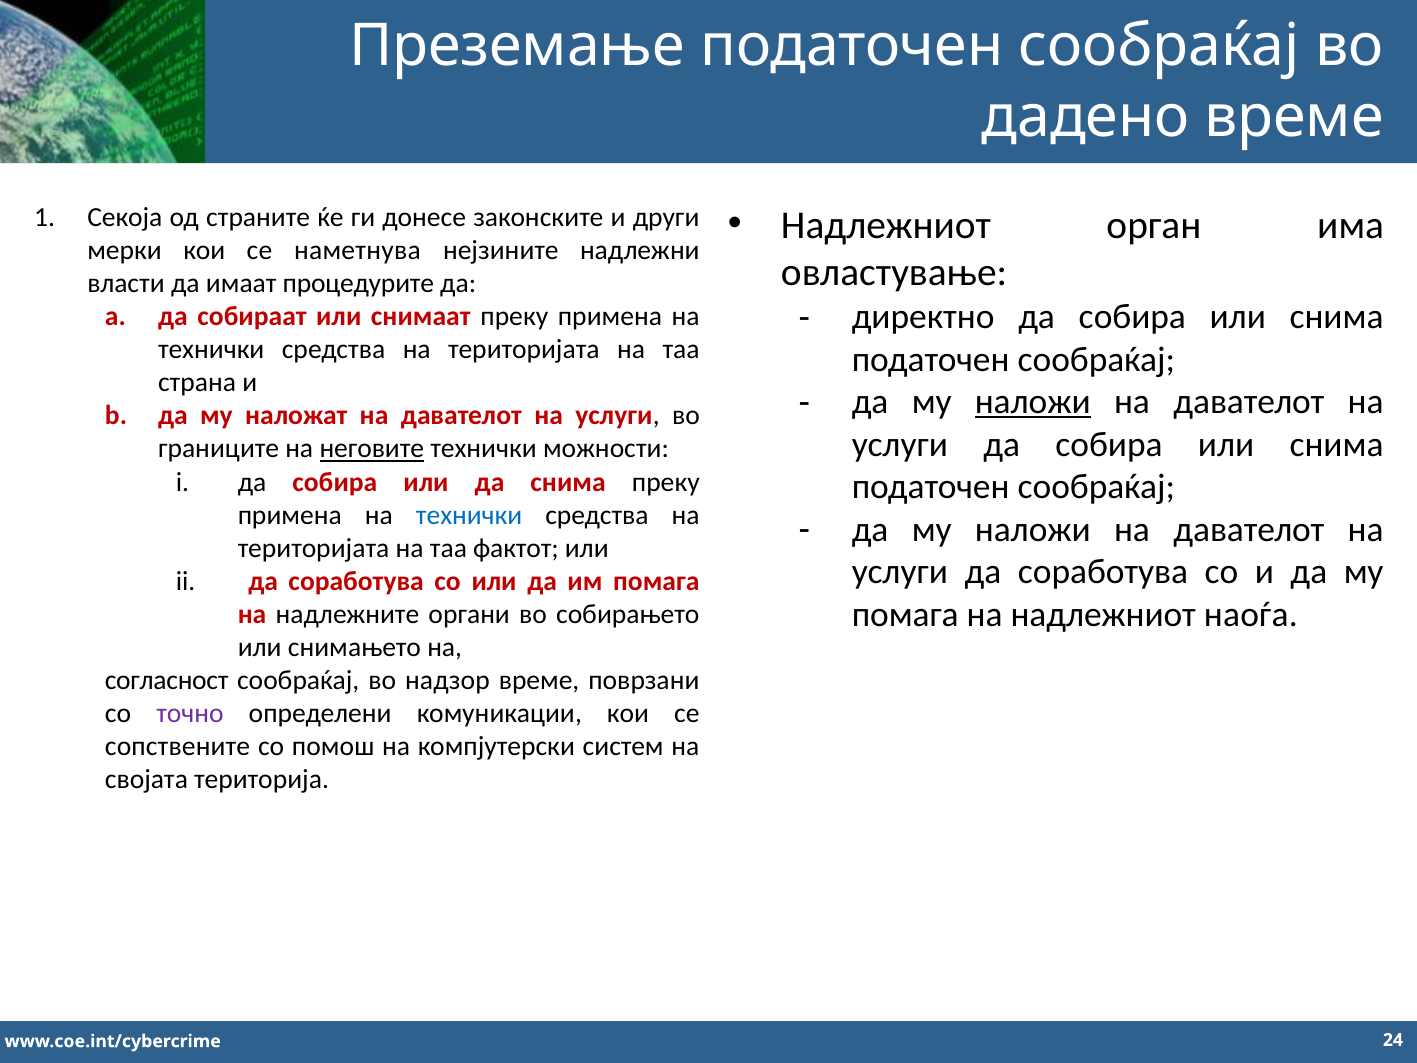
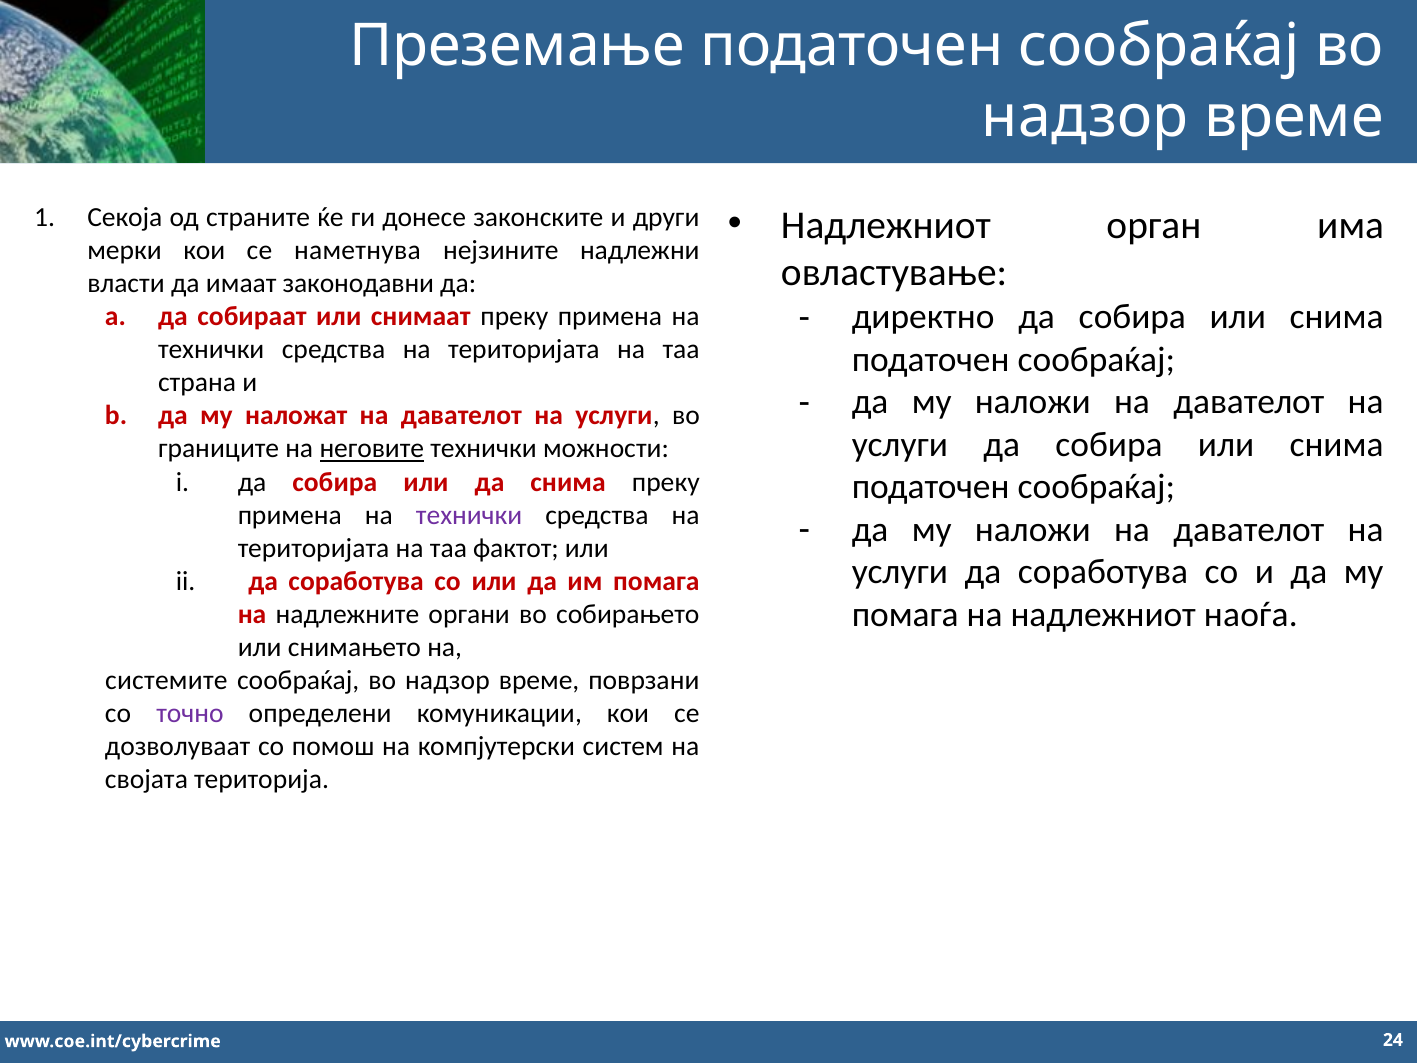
дадено at (1086, 117): дадено -> надзор
процедурите: процедурите -> законодавни
наложи at (1033, 402) underline: present -> none
технички at (469, 515) colour: blue -> purple
согласност: согласност -> системите
сопствените: сопствените -> дозволуваат
